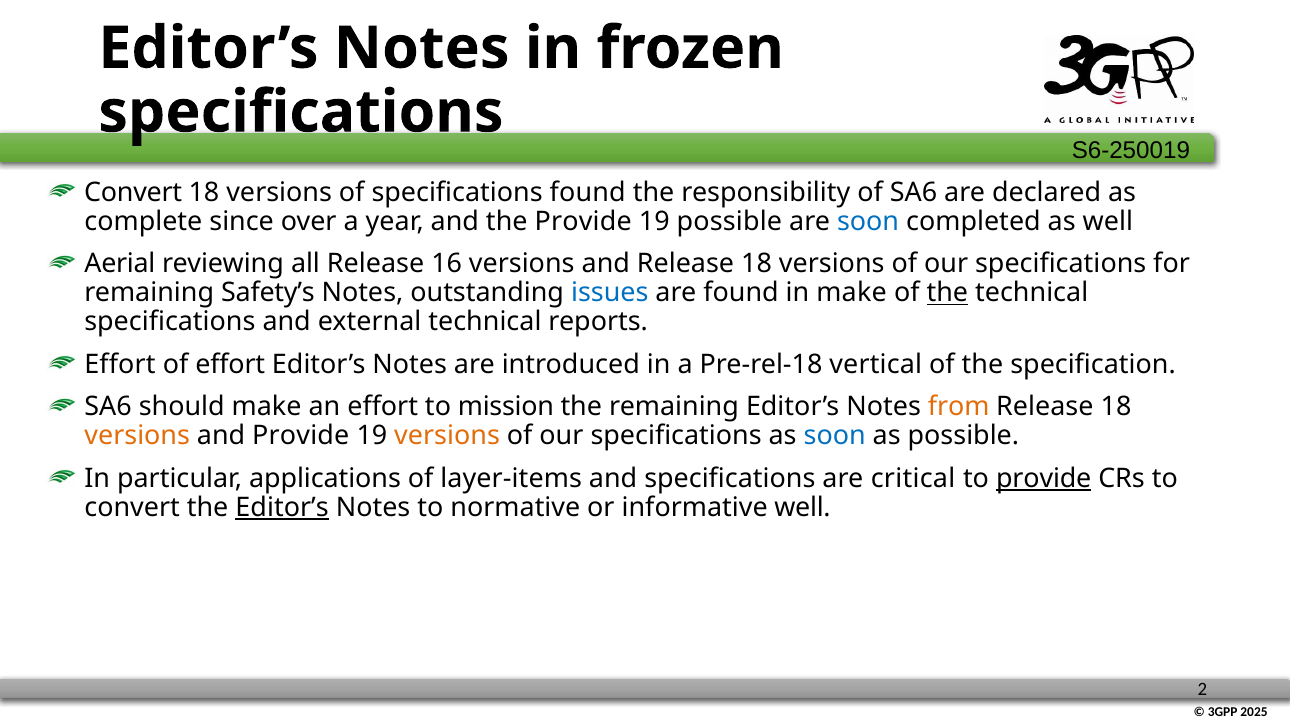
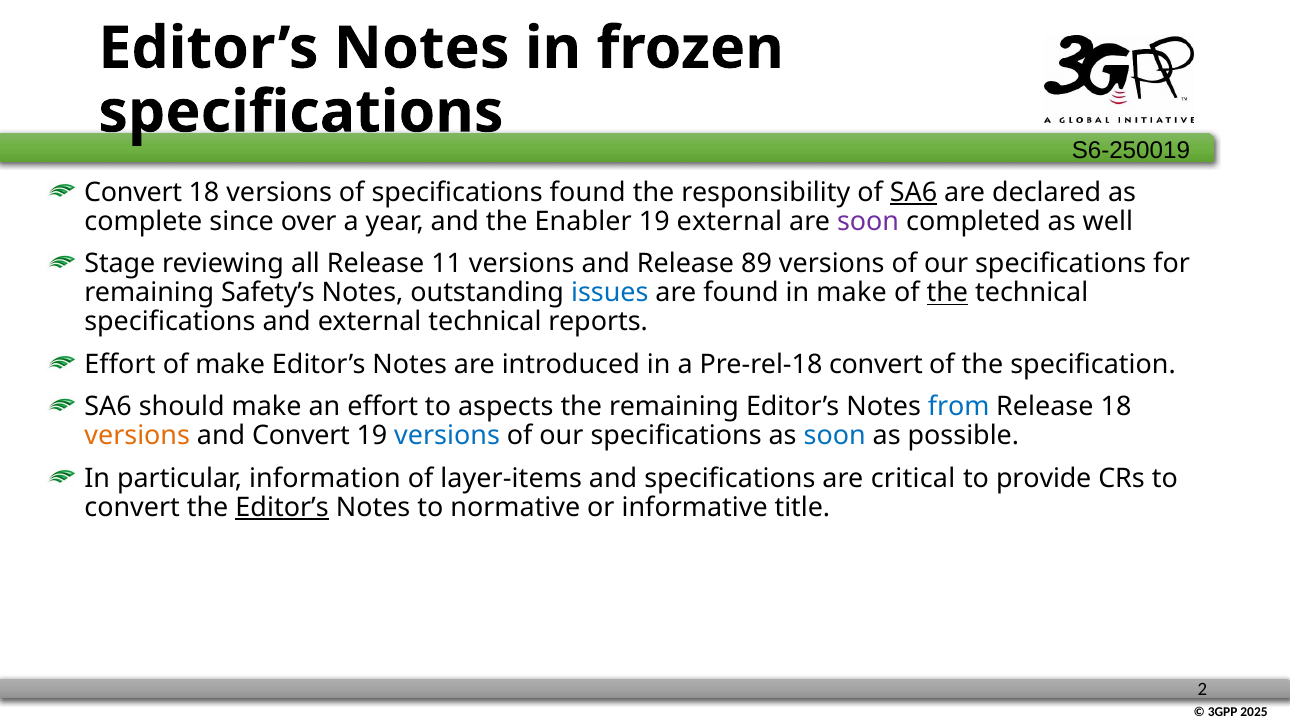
SA6 at (914, 192) underline: none -> present
the Provide: Provide -> Enabler
19 possible: possible -> external
soon at (868, 221) colour: blue -> purple
Aerial: Aerial -> Stage
16: 16 -> 11
and Release 18: 18 -> 89
of effort: effort -> make
Pre-rel-18 vertical: vertical -> convert
mission: mission -> aspects
from colour: orange -> blue
and Provide: Provide -> Convert
versions at (447, 436) colour: orange -> blue
applications: applications -> information
provide at (1044, 478) underline: present -> none
informative well: well -> title
